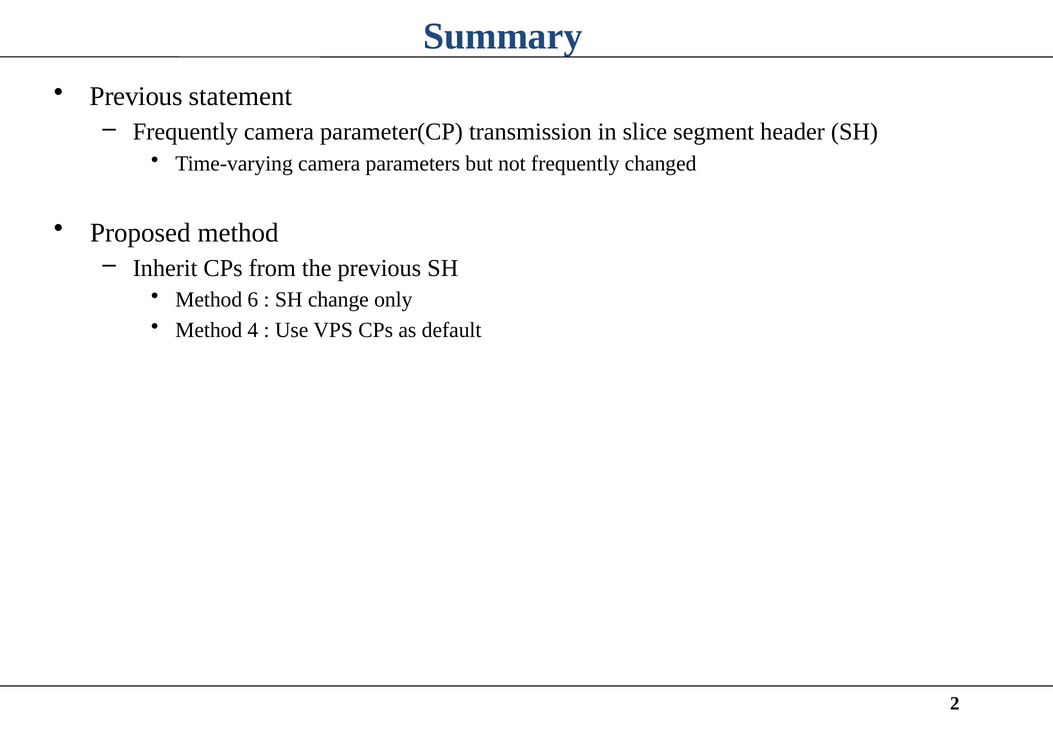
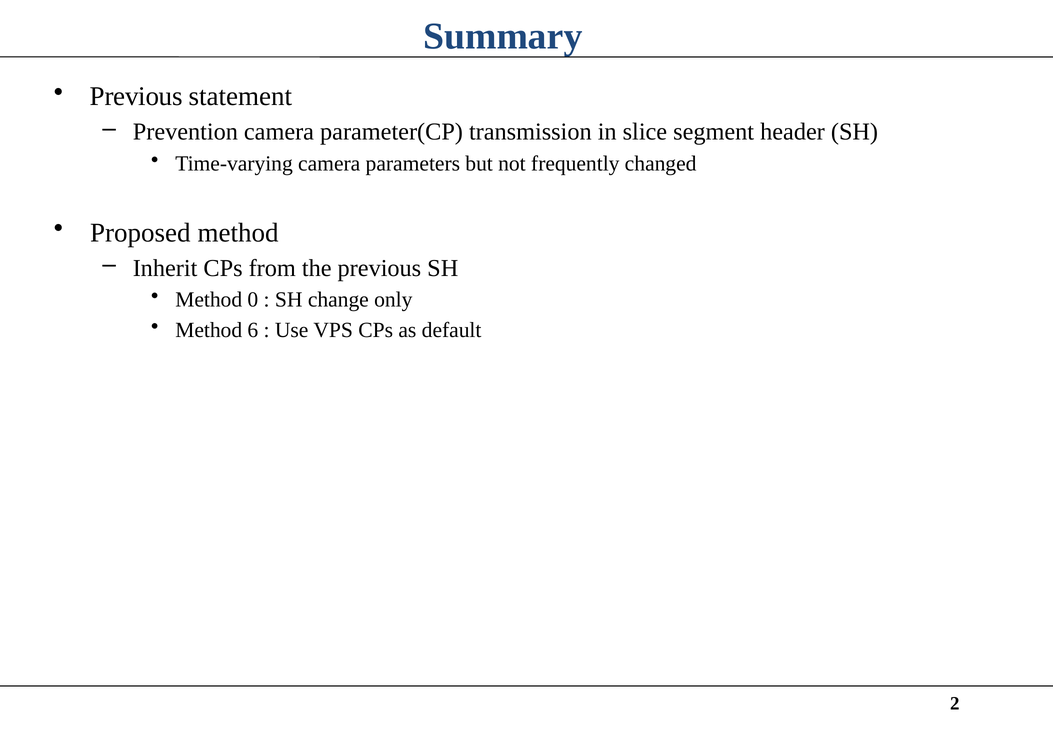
Frequently at (185, 132): Frequently -> Prevention
6: 6 -> 0
4: 4 -> 6
